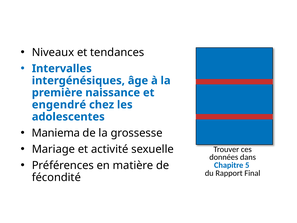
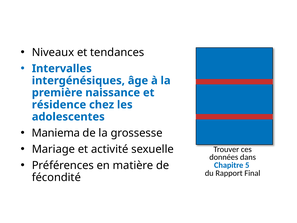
engendré: engendré -> résidence
